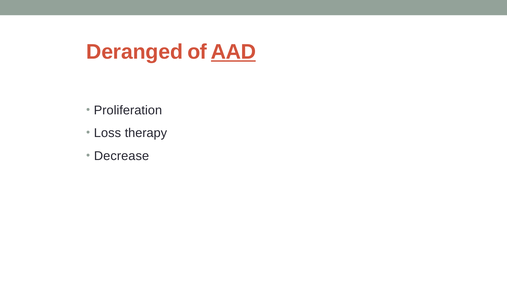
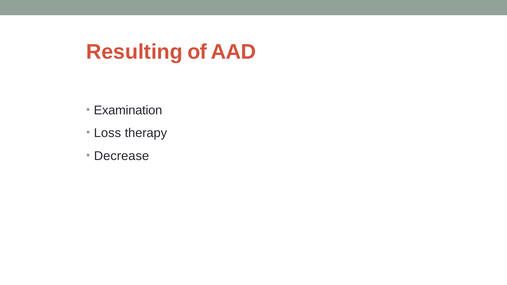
Deranged: Deranged -> Resulting
AAD underline: present -> none
Proliferation: Proliferation -> Examination
